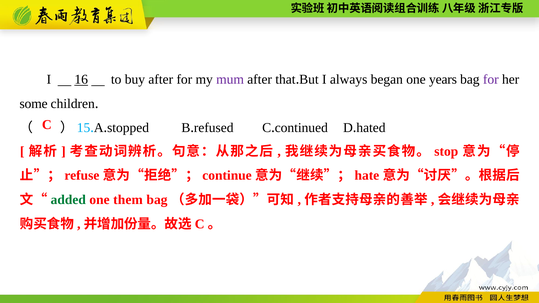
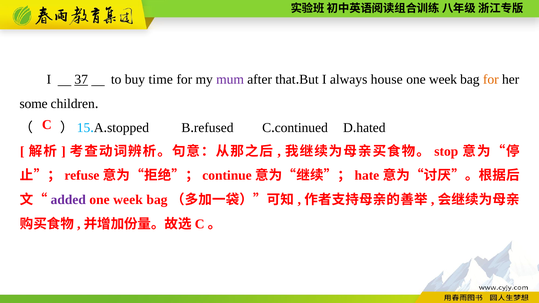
16: 16 -> 37
buy after: after -> time
began: began -> house
years at (443, 79): years -> week
for at (491, 79) colour: purple -> orange
added colour: green -> purple
them at (128, 200): them -> week
